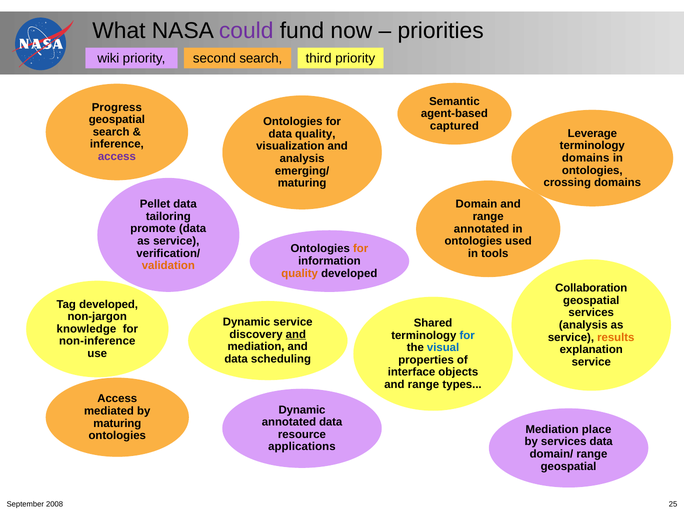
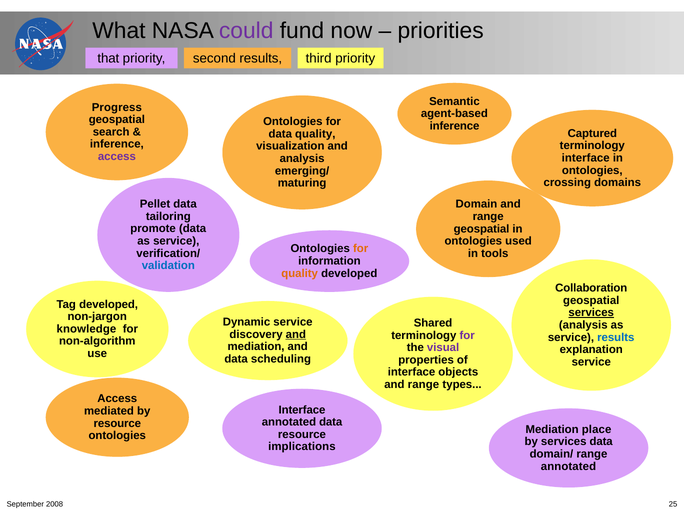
wiki: wiki -> that
second search: search -> results
captured at (454, 126): captured -> inference
Leverage: Leverage -> Captured
domains at (586, 158): domains -> interface
annotated at (481, 229): annotated -> geospatial
validation colour: orange -> blue
services at (591, 313) underline: none -> present
for at (467, 335) colour: blue -> purple
results at (616, 337) colour: orange -> blue
non-inference: non-inference -> non-algorithm
visual colour: blue -> purple
Dynamic at (302, 410): Dynamic -> Interface
maturing at (117, 423): maturing -> resource
applications: applications -> implications
geospatial at (569, 466): geospatial -> annotated
